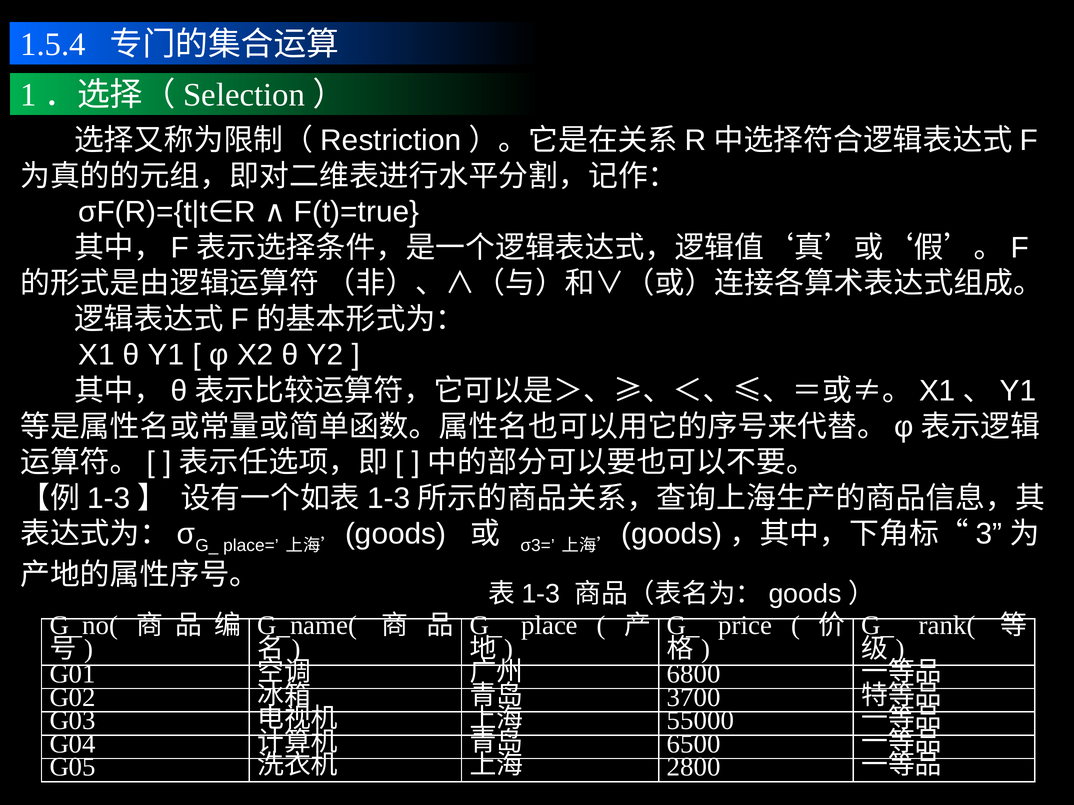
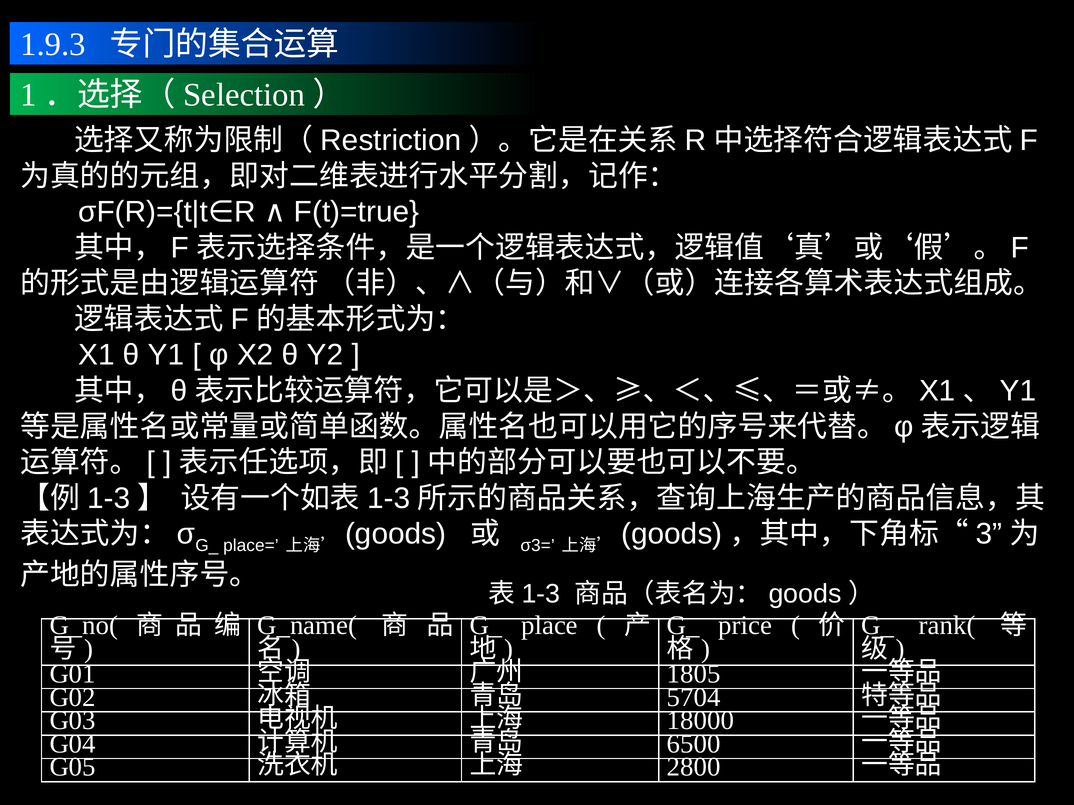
1.5.4: 1.5.4 -> 1.9.3
6800: 6800 -> 1805
3700: 3700 -> 5704
55000: 55000 -> 18000
